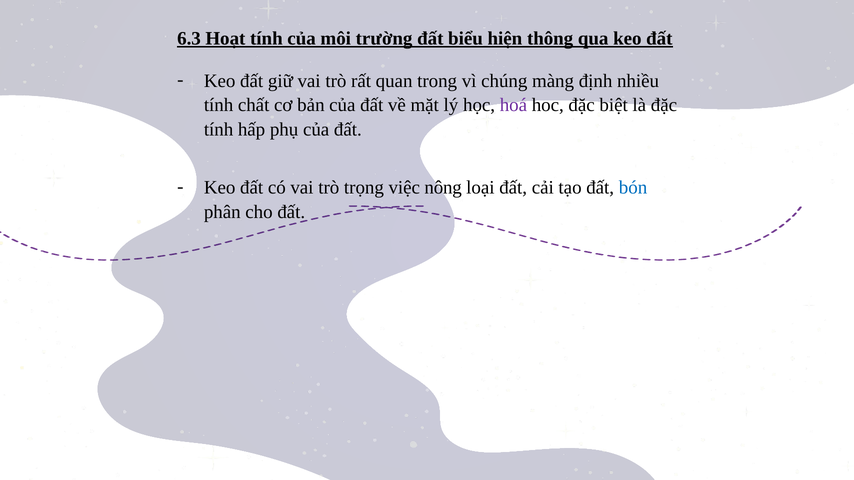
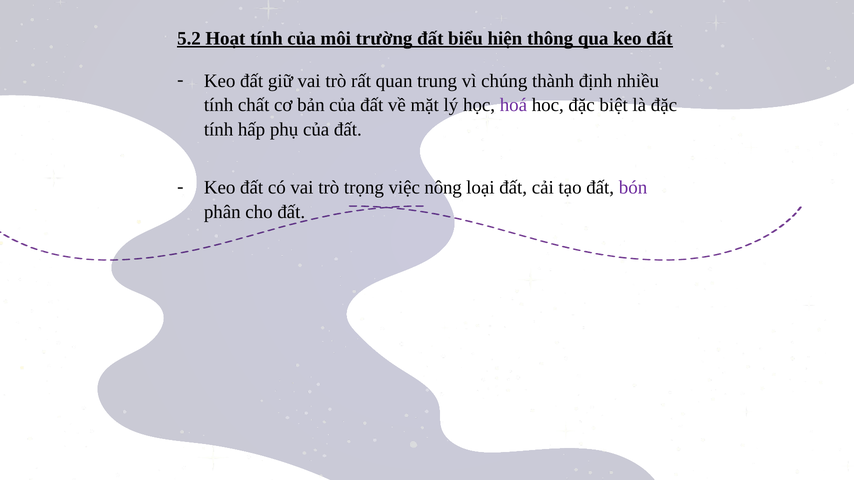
6.3: 6.3 -> 5.2
trong: trong -> trung
màng: màng -> thành
bón colour: blue -> purple
